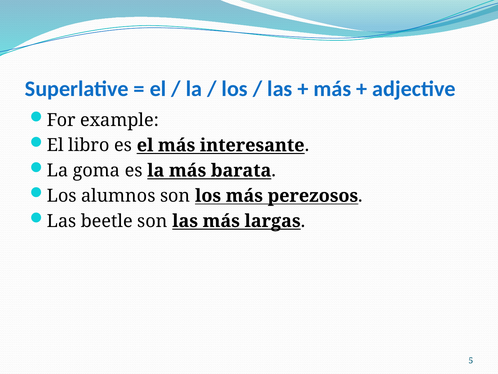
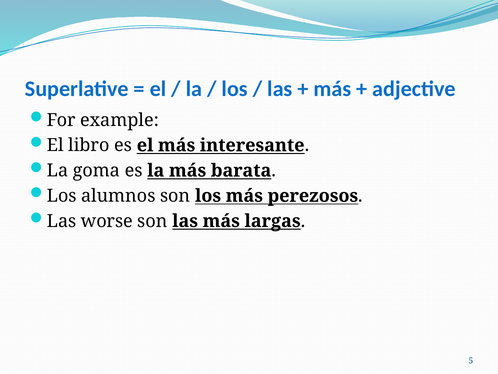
beetle: beetle -> worse
